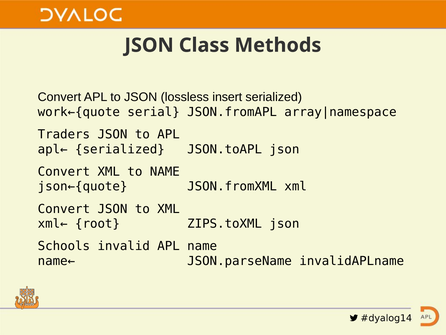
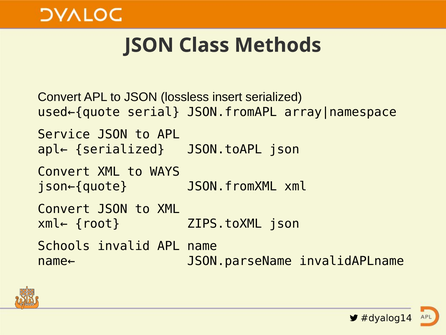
work←{quote: work←{quote -> used←{quote
Traders: Traders -> Service
to NAME: NAME -> WAYS
